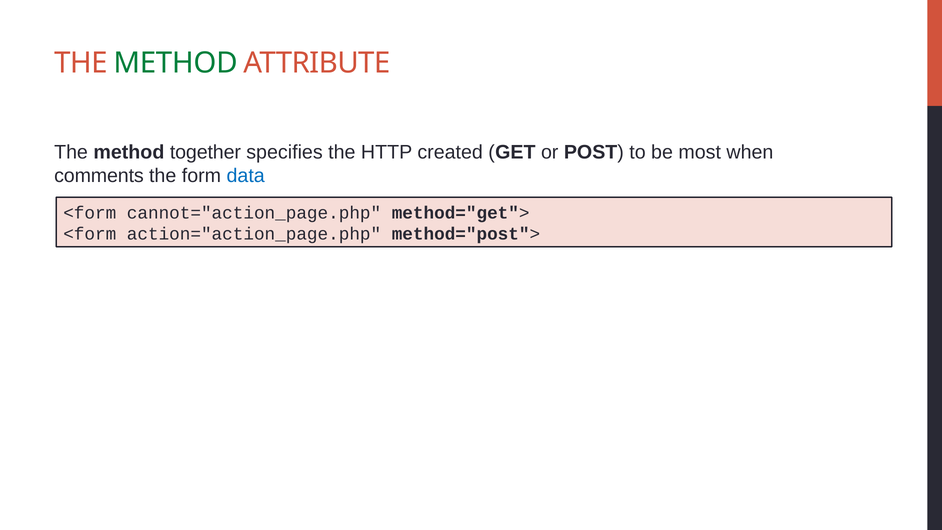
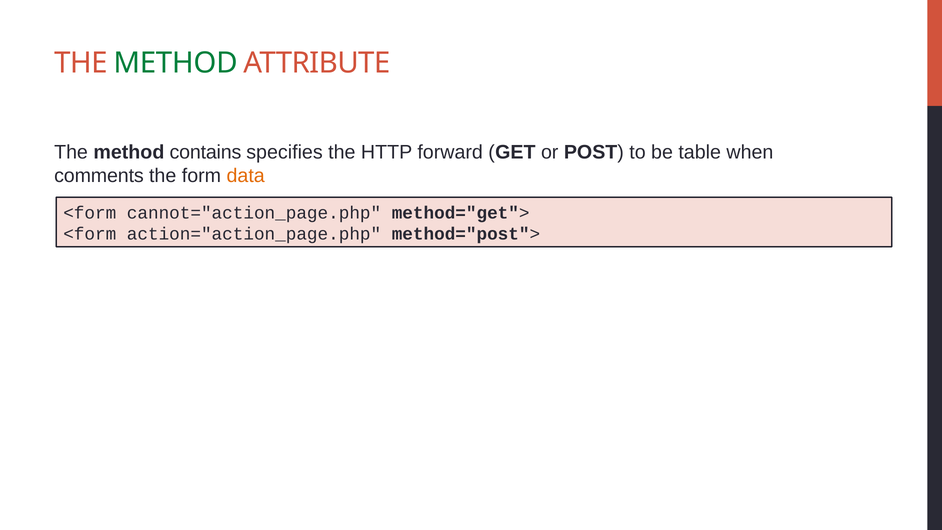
together: together -> contains
created: created -> forward
most: most -> table
data colour: blue -> orange
